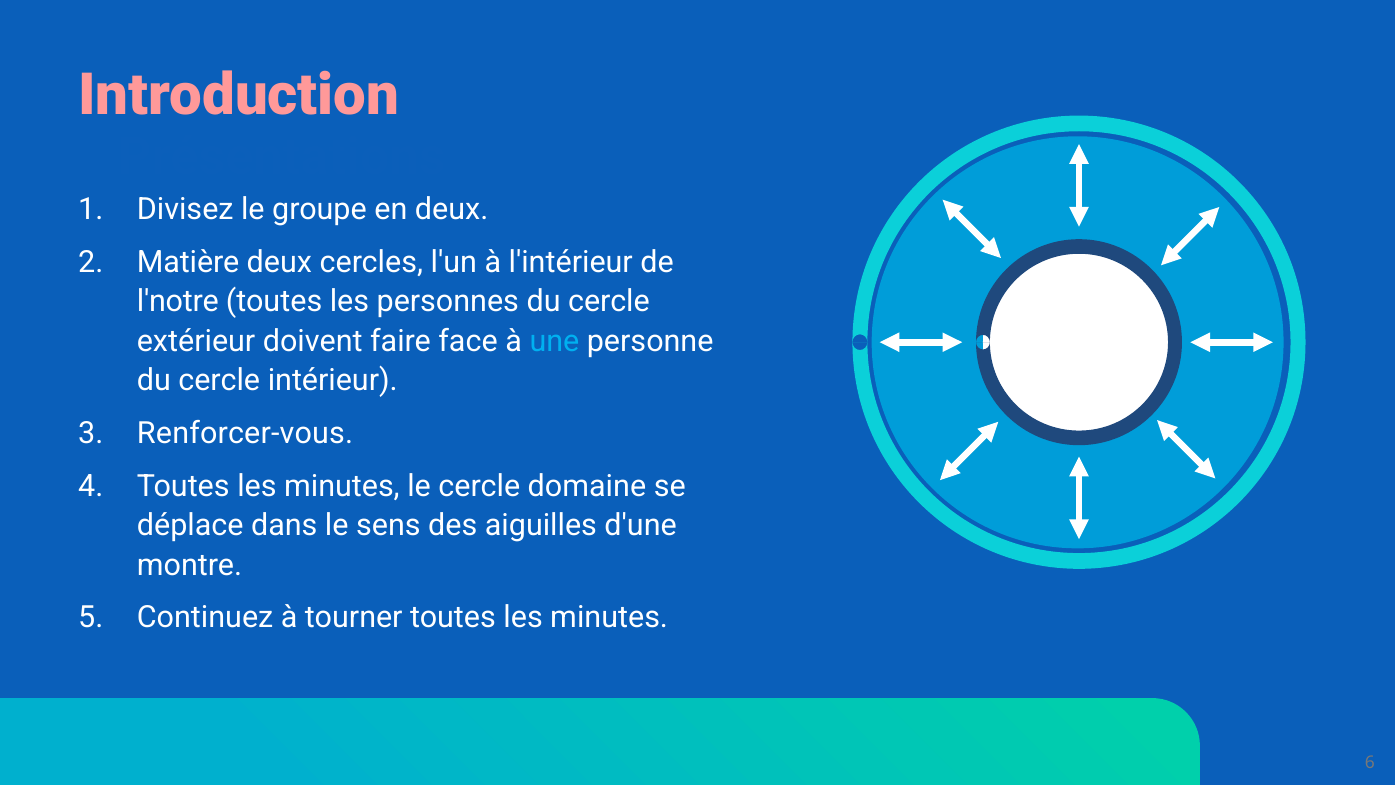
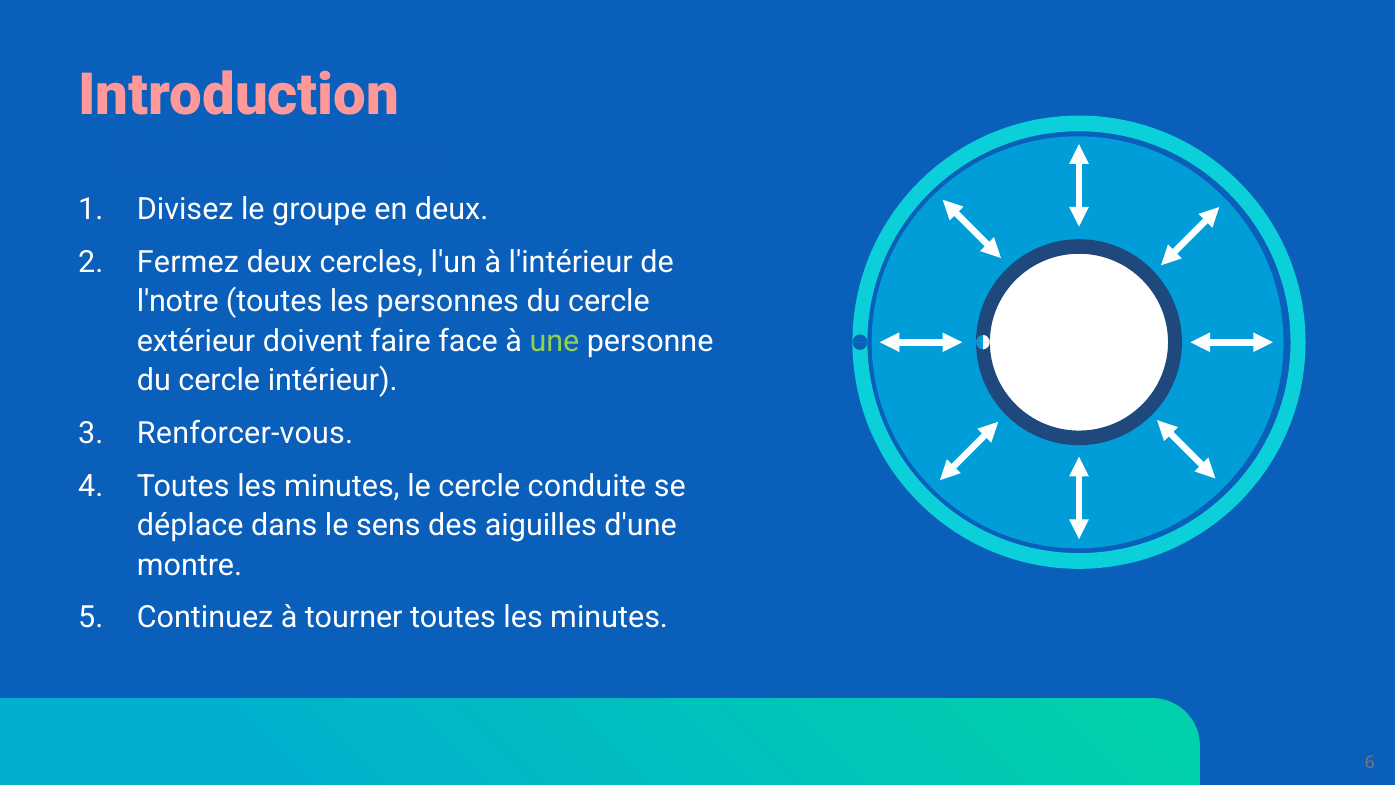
Matière: Matière -> Fermez
une colour: light blue -> light green
domaine: domaine -> conduite
